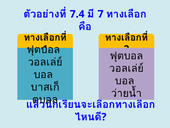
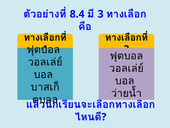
7.4: 7.4 -> 8.4
7: 7 -> 3
